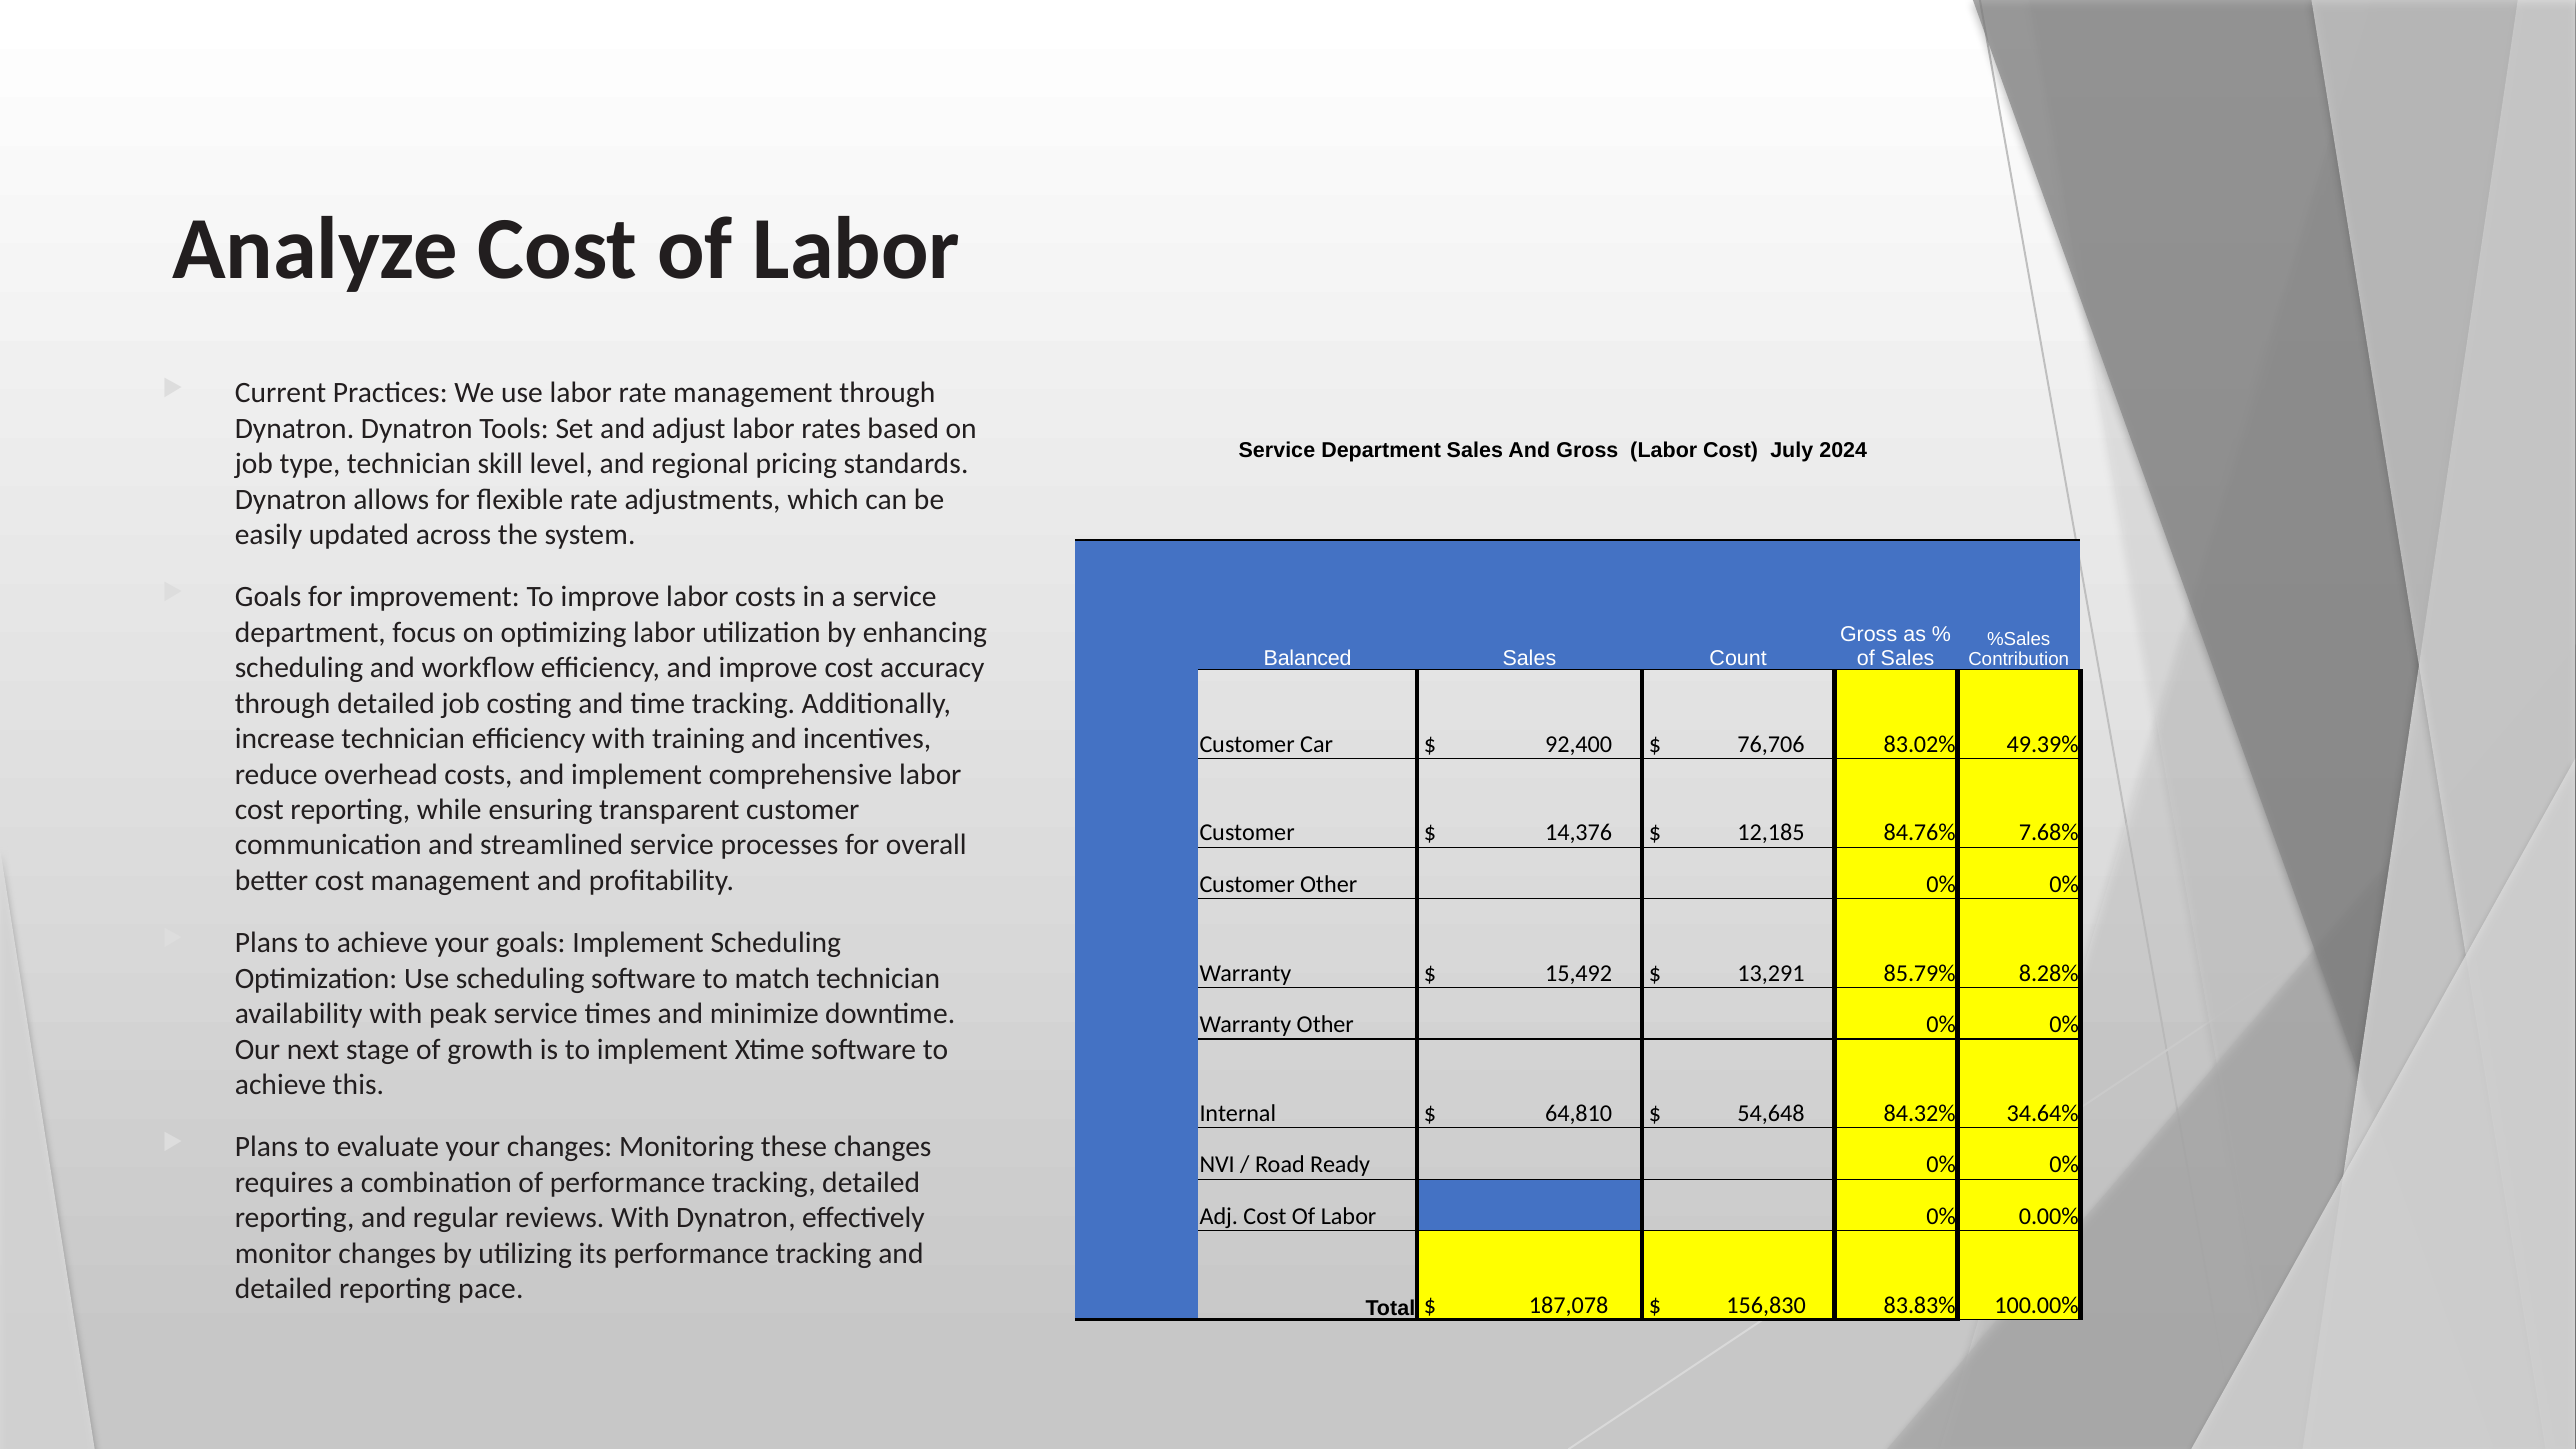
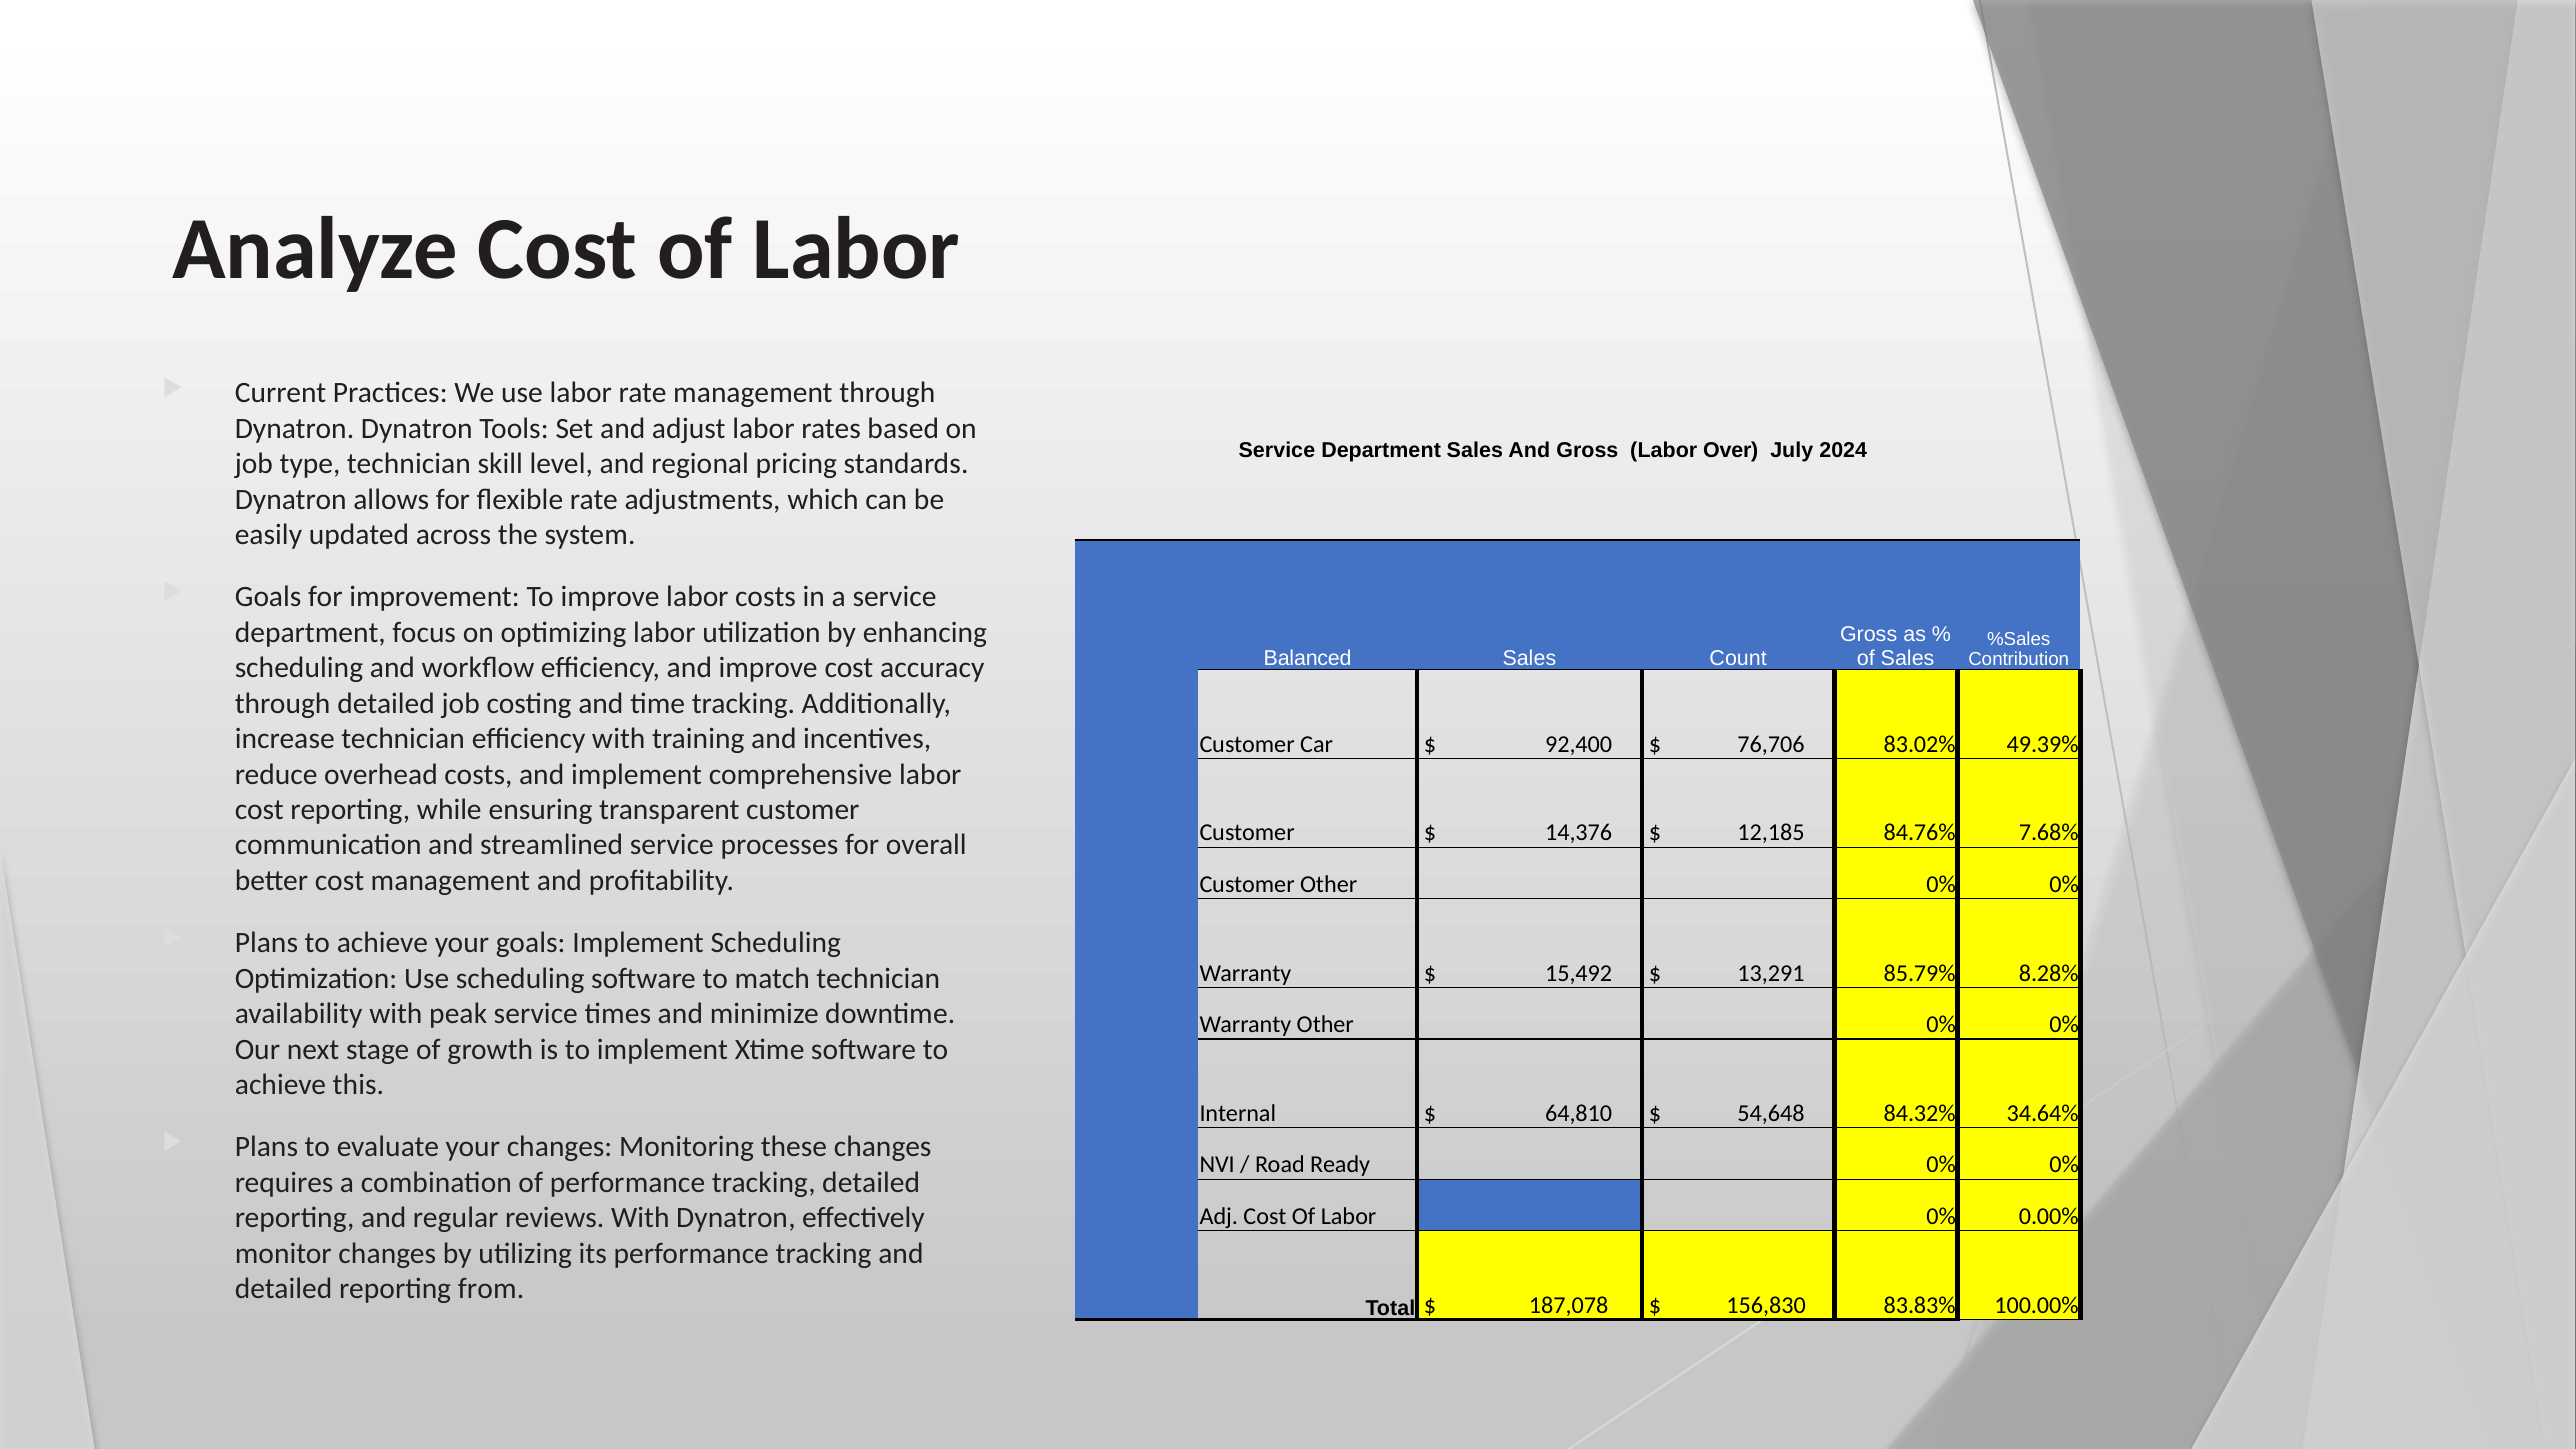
Gross Labor Cost: Cost -> Over
pace: pace -> from
